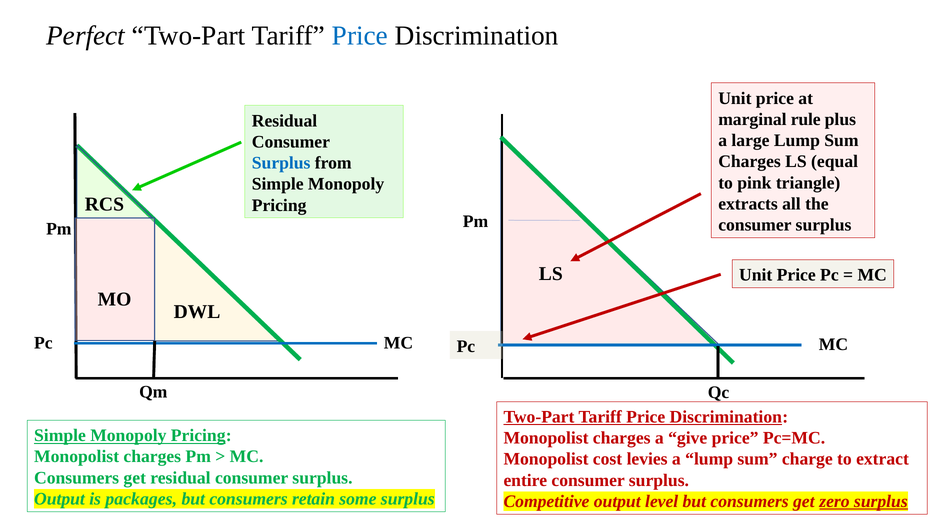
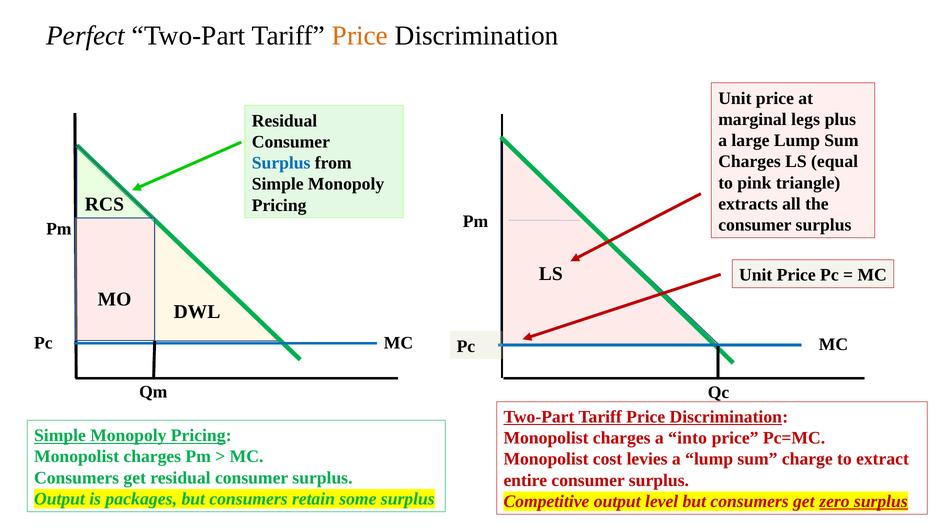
Price at (360, 36) colour: blue -> orange
rule: rule -> legs
give: give -> into
